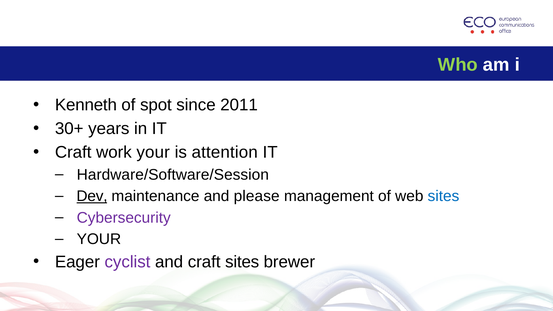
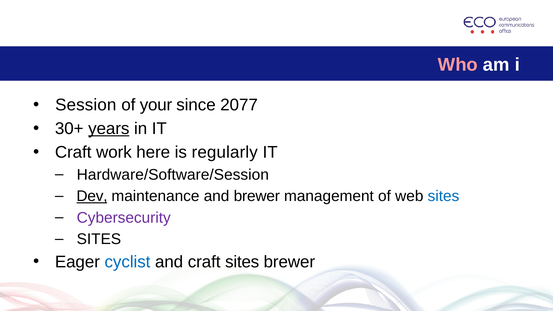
Who colour: light green -> pink
Kenneth: Kenneth -> Session
spot: spot -> your
2011: 2011 -> 2077
years underline: none -> present
work your: your -> here
attention: attention -> regularly
and please: please -> brewer
YOUR at (99, 239): YOUR -> SITES
cyclist colour: purple -> blue
